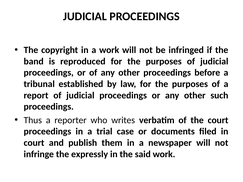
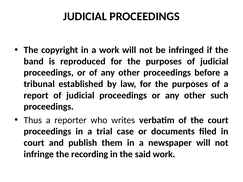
expressly: expressly -> recording
